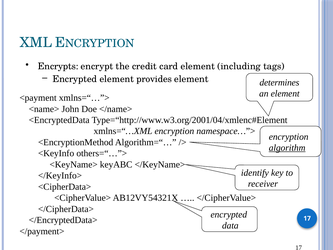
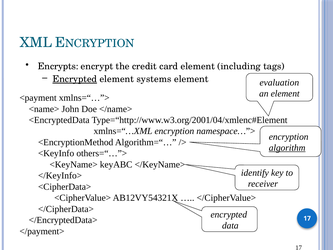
Encrypted at (75, 79) underline: none -> present
provides: provides -> systems
determines: determines -> evaluation
